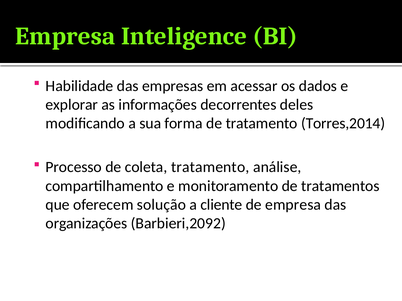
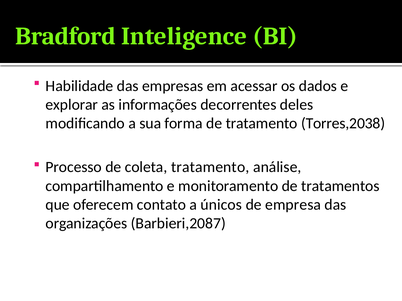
Empresa at (65, 36): Empresa -> Bradford
Torres,2014: Torres,2014 -> Torres,2038
solução: solução -> contato
cliente: cliente -> únicos
Barbieri,2092: Barbieri,2092 -> Barbieri,2087
